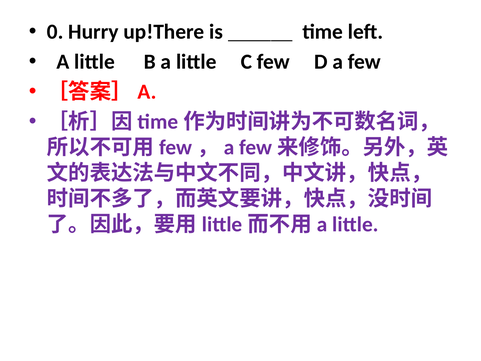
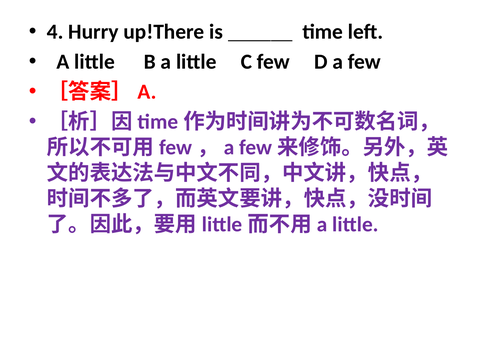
0: 0 -> 4
